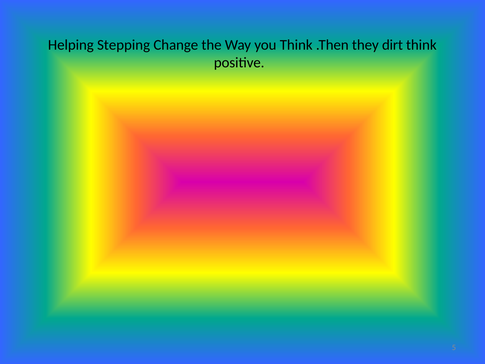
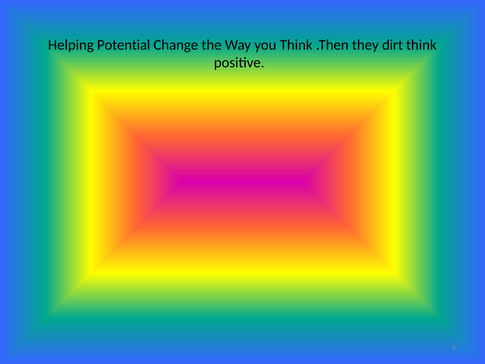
Stepping: Stepping -> Potential
